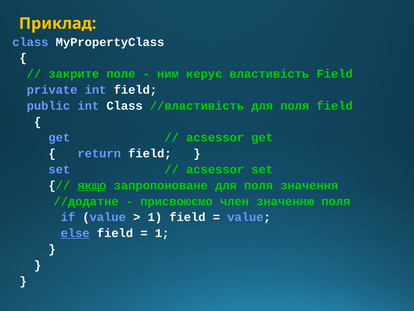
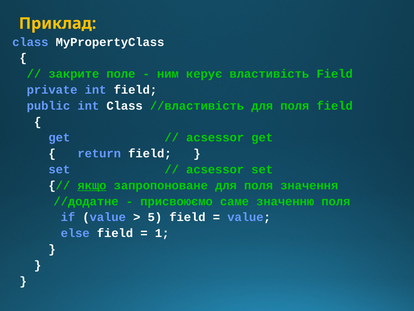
член: член -> саме
1 at (155, 217): 1 -> 5
else underline: present -> none
